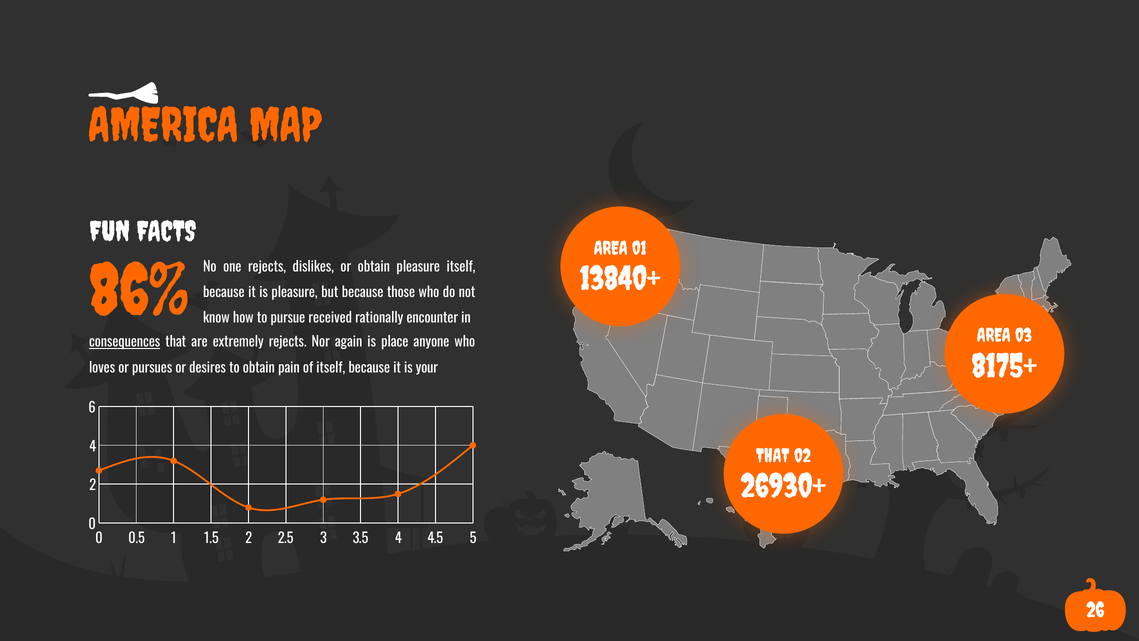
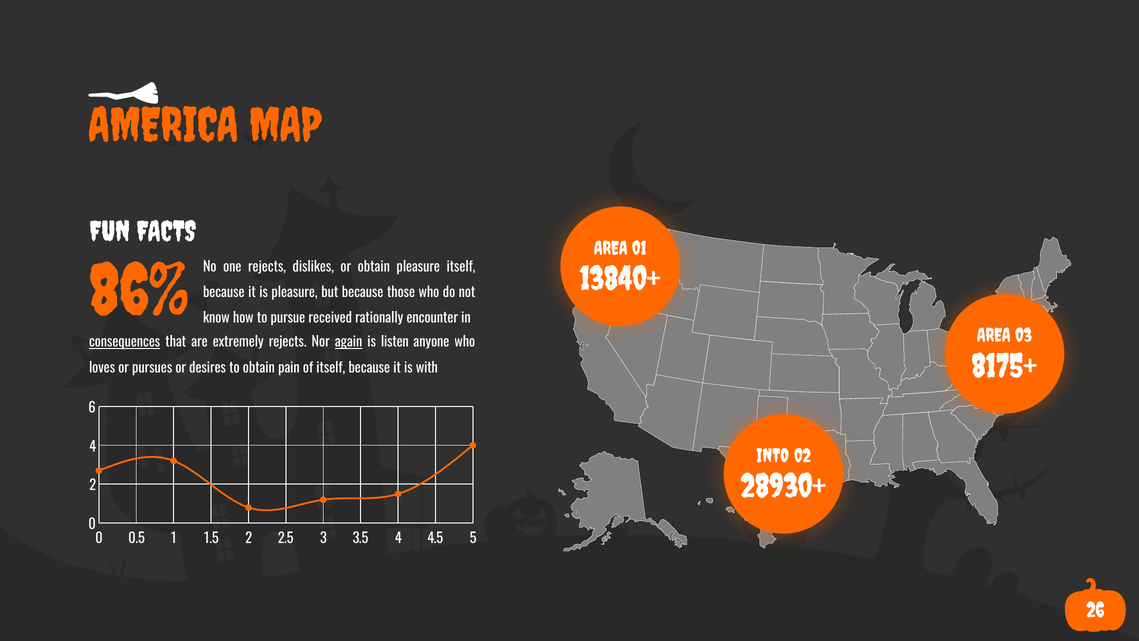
again underline: none -> present
place: place -> listen
your: your -> with
THAT at (773, 456): THAT -> INTO
26930+: 26930+ -> 28930+
